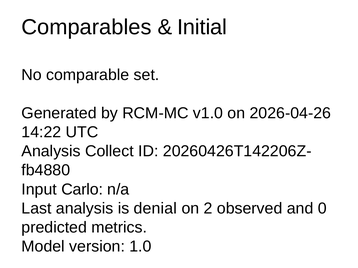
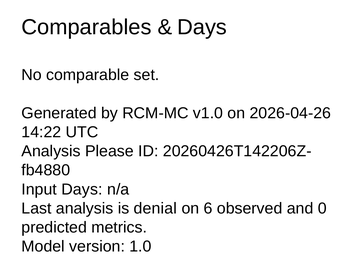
Initial at (202, 27): Initial -> Days
Collect: Collect -> Please
Input Carlo: Carlo -> Days
2: 2 -> 6
